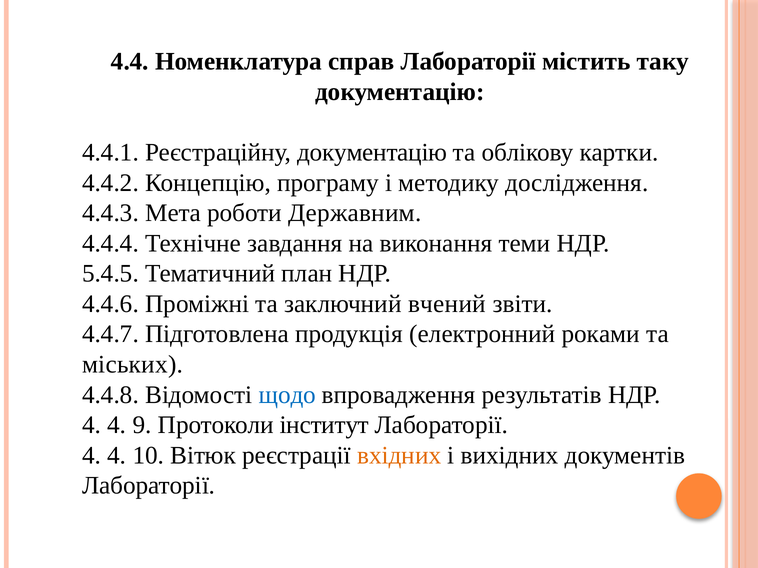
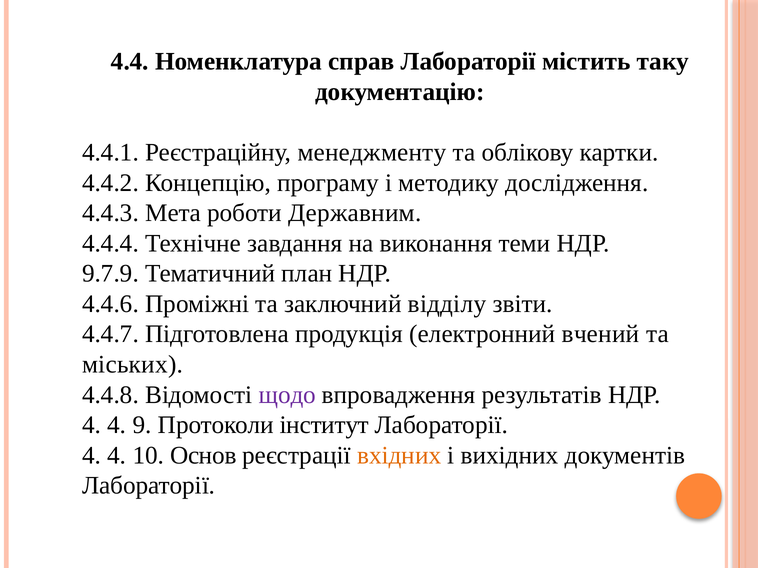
Реєстраційну документацію: документацію -> менеджменту
5.4.5: 5.4.5 -> 9.7.9
вчений: вчений -> відділу
роками: роками -> вчений
щодо colour: blue -> purple
Вітюк: Вітюк -> Основ
